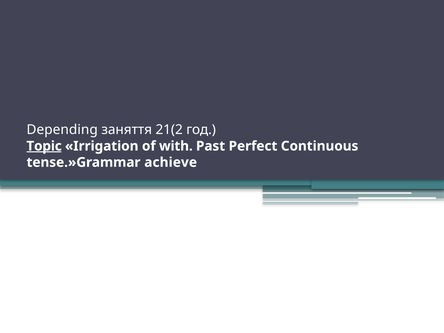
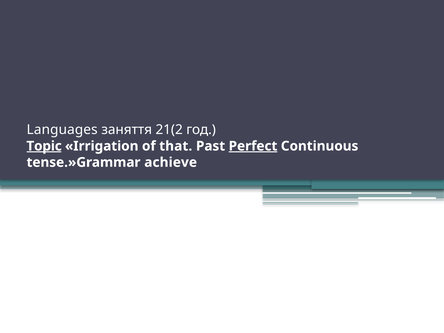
Depending: Depending -> Languages
with: with -> that
Perfect underline: none -> present
